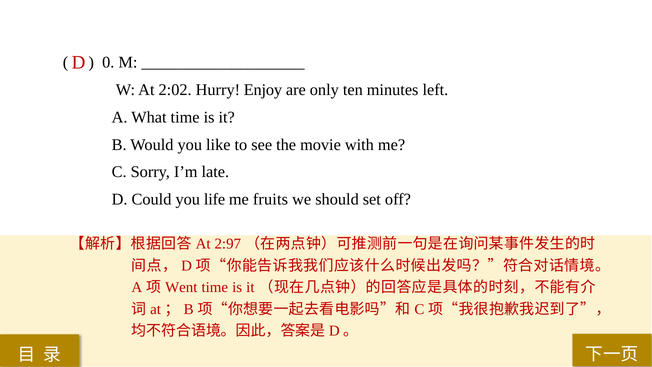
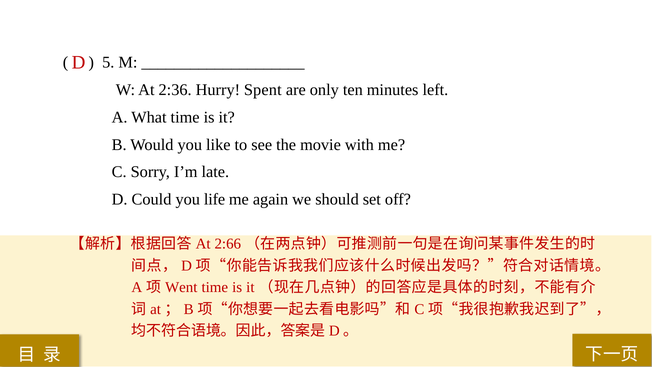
0: 0 -> 5
2:02: 2:02 -> 2:36
Enjoy: Enjoy -> Spent
fruits: fruits -> again
2:97: 2:97 -> 2:66
